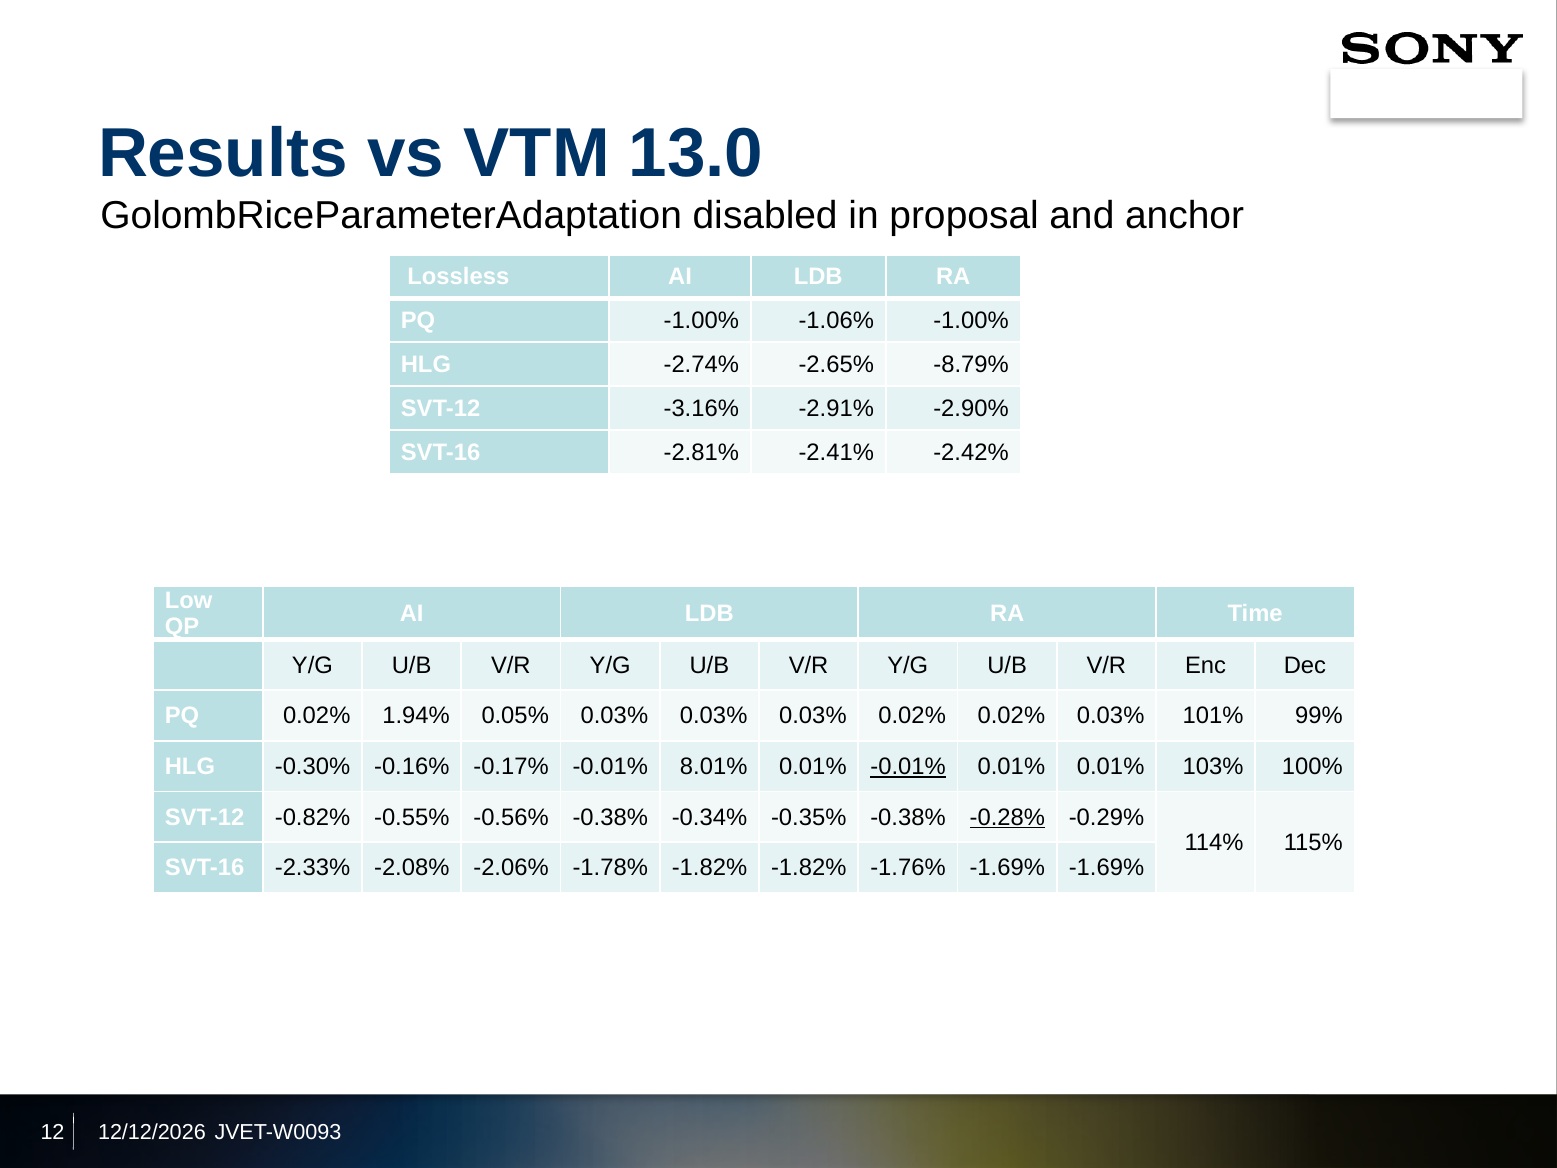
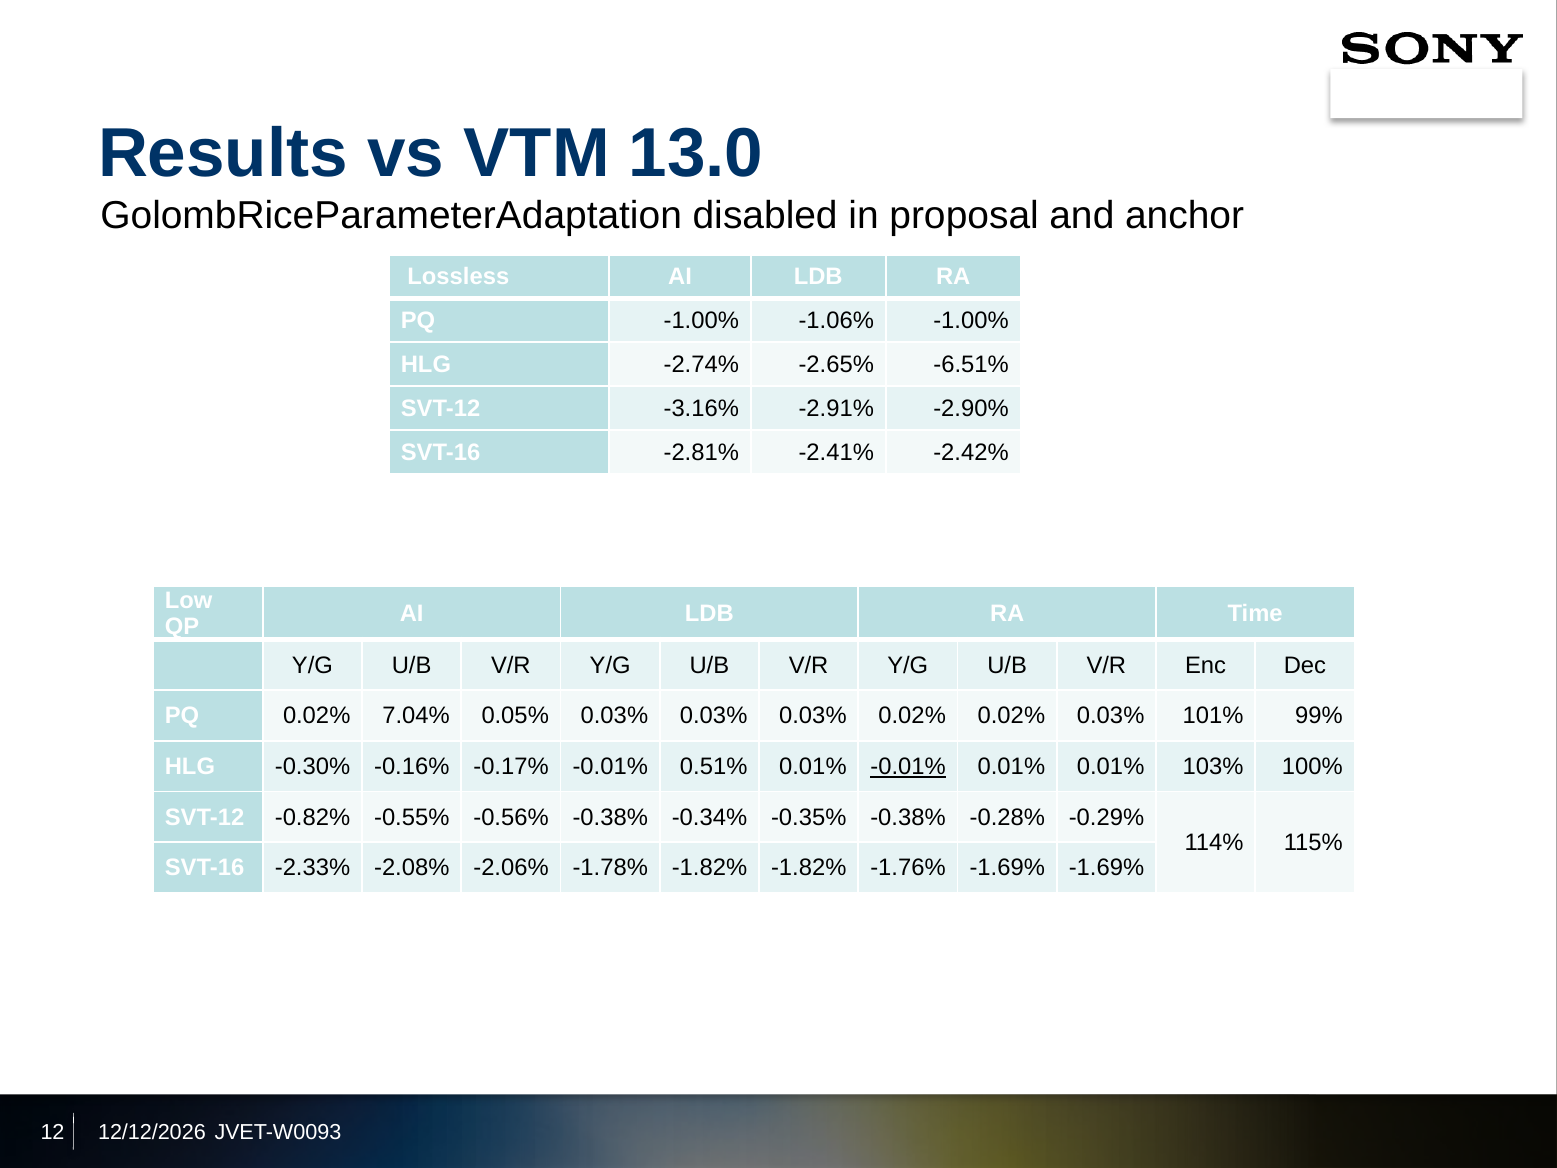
-8.79%: -8.79% -> -6.51%
1.94%: 1.94% -> 7.04%
8.01%: 8.01% -> 0.51%
-0.28% underline: present -> none
